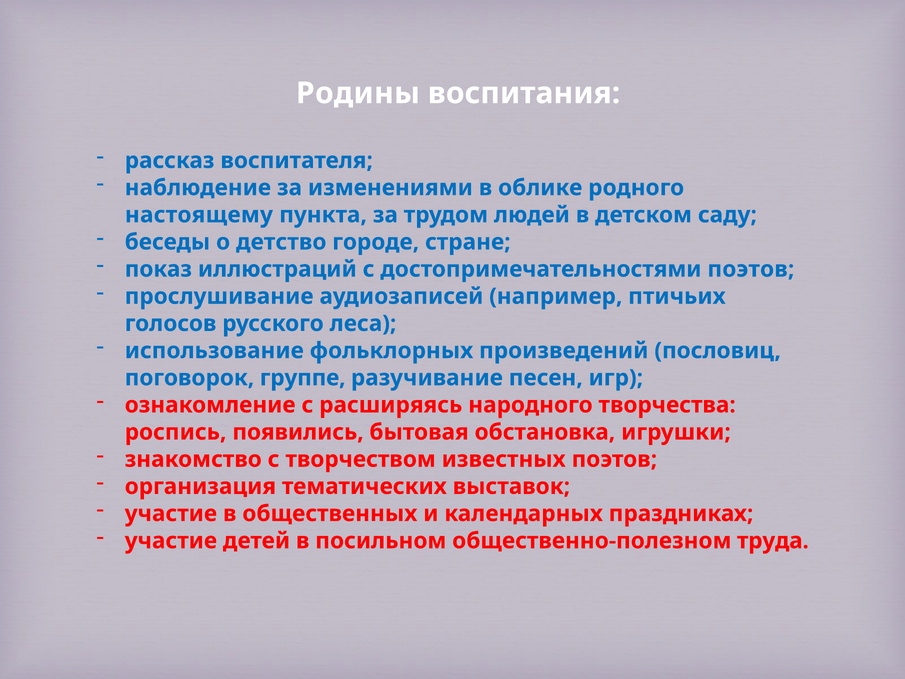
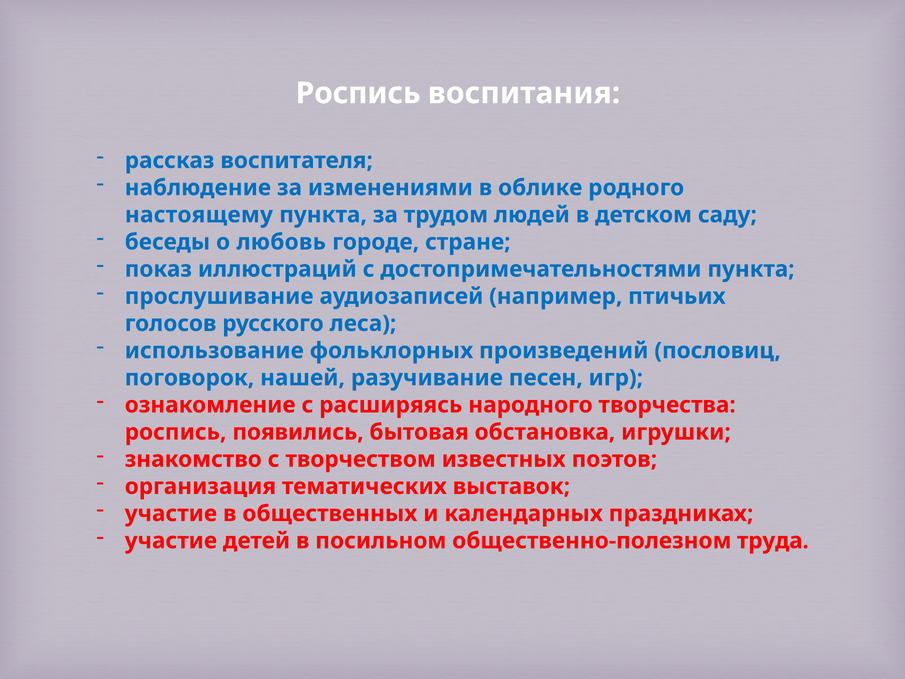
Родины at (358, 93): Родины -> Роспись
детство: детство -> любовь
достопримечательностями поэтов: поэтов -> пункта
группе: группе -> нашей
